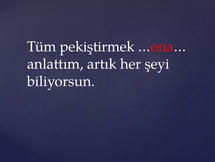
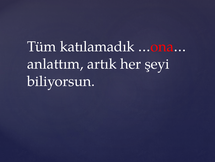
pekiştirmek: pekiştirmek -> katılamadık
